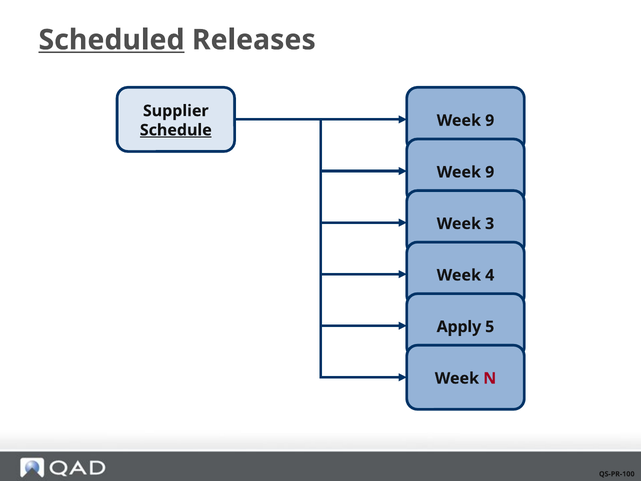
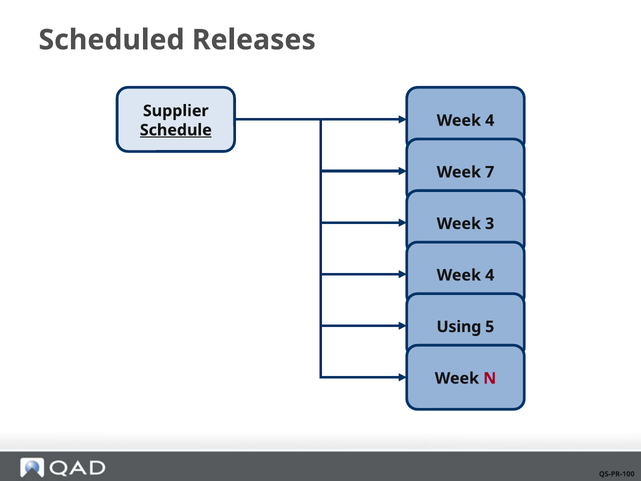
Scheduled underline: present -> none
9 at (490, 120): 9 -> 4
9 at (490, 172): 9 -> 7
Apply: Apply -> Using
